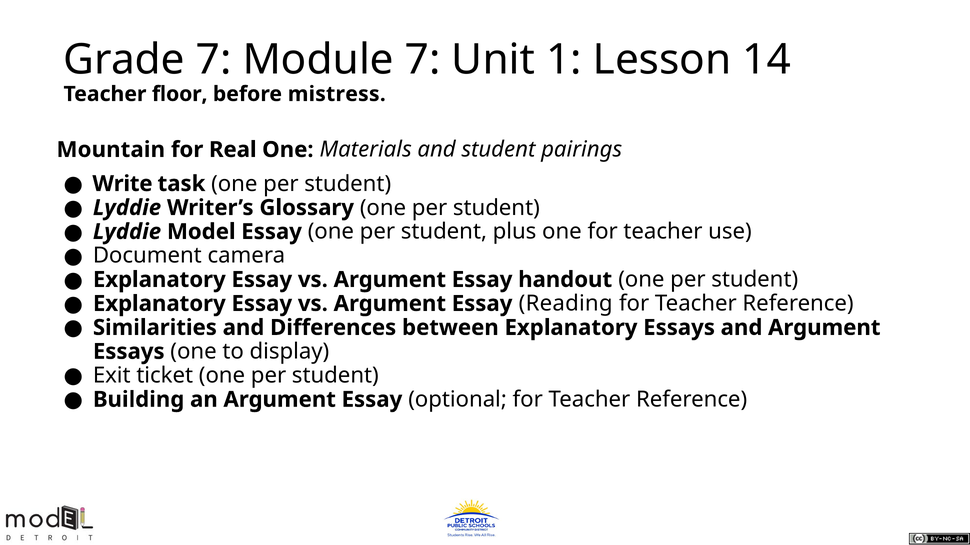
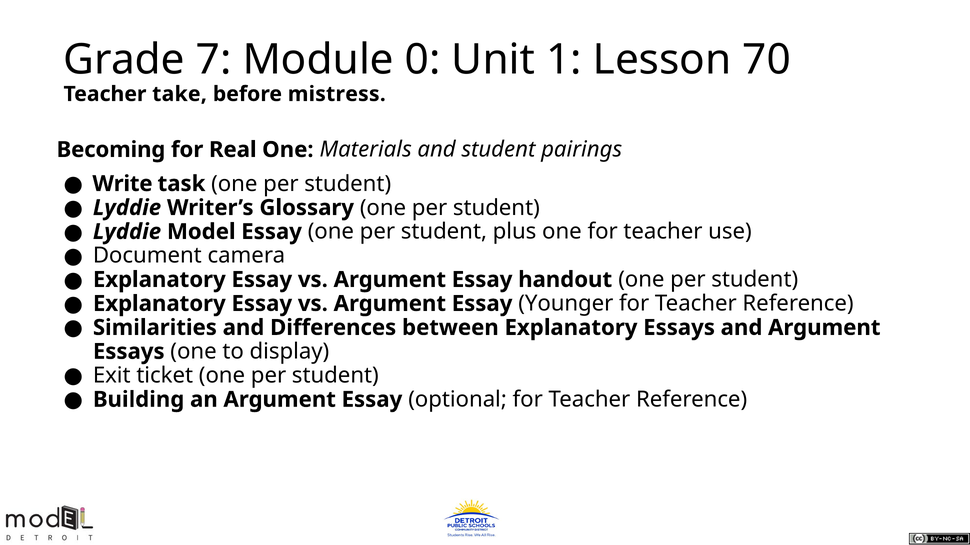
Module 7: 7 -> 0
14: 14 -> 70
floor: floor -> take
Mountain: Mountain -> Becoming
Reading: Reading -> Younger
